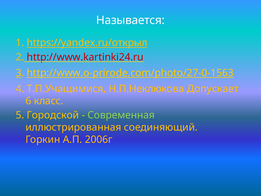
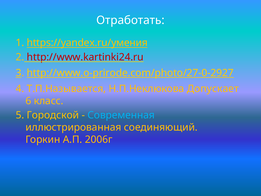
Называется: Называется -> Отработать
https://yandex.ru/открыл: https://yandex.ru/открыл -> https://yandex.ru/умения
http://www.o-prirode.com/photo/27-0-1563: http://www.o-prirode.com/photo/27-0-1563 -> http://www.o-prirode.com/photo/27-0-2927
Т.П.Учащимися: Т.П.Учащимися -> Т.П.Называется
Современная colour: light green -> light blue
